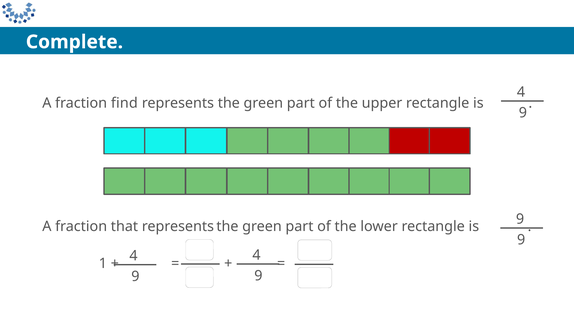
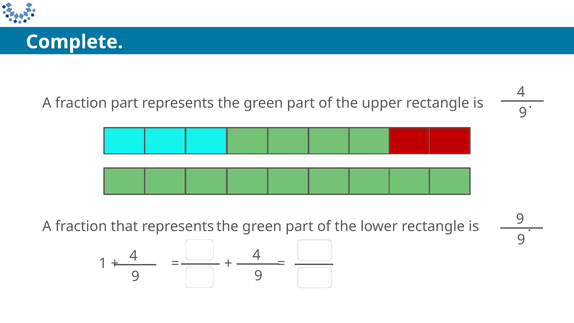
fraction find: find -> part
